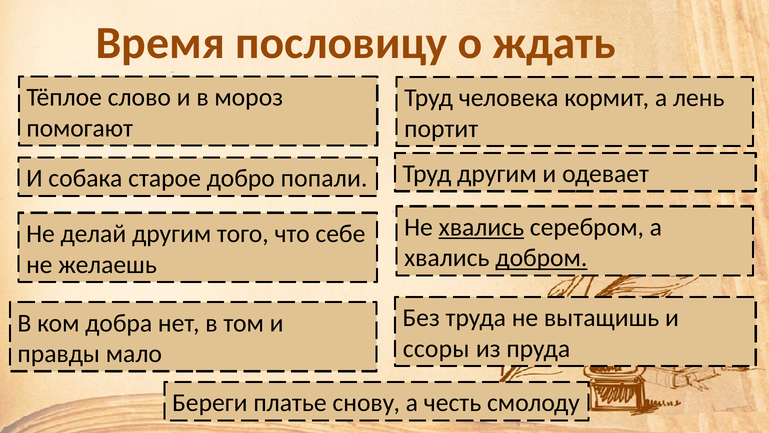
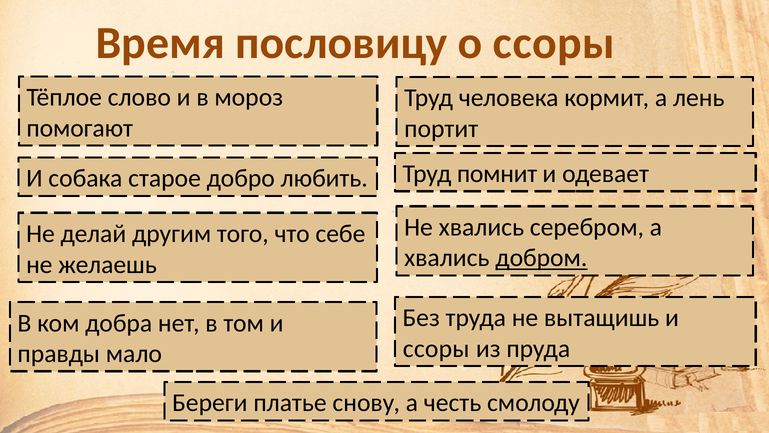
о ждать: ждать -> ссоры
Труд другим: другим -> помнит
попали: попали -> любить
хвались at (481, 227) underline: present -> none
